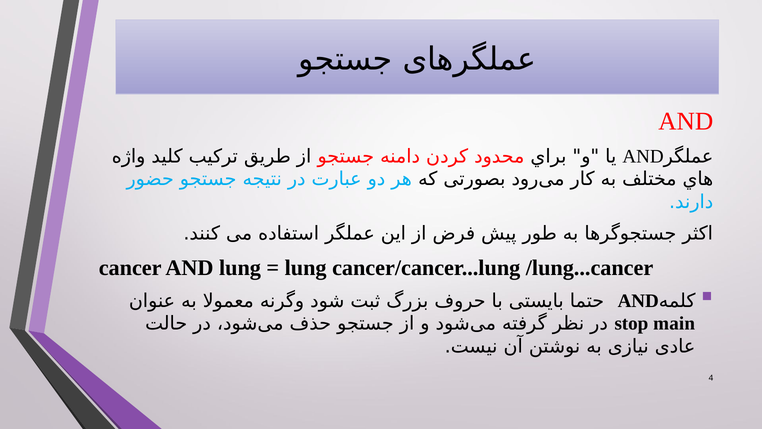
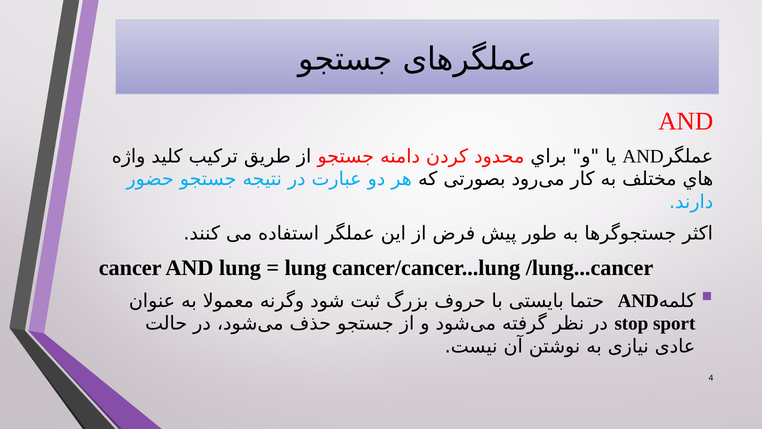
main: main -> sport
